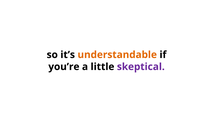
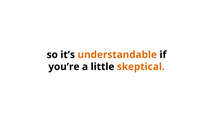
skeptical colour: purple -> orange
